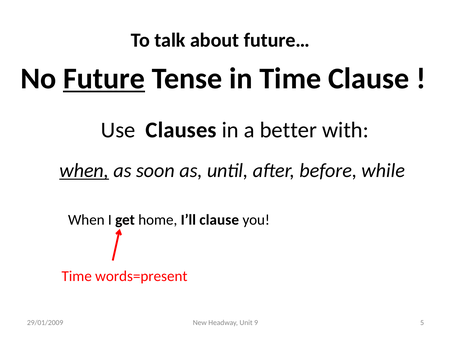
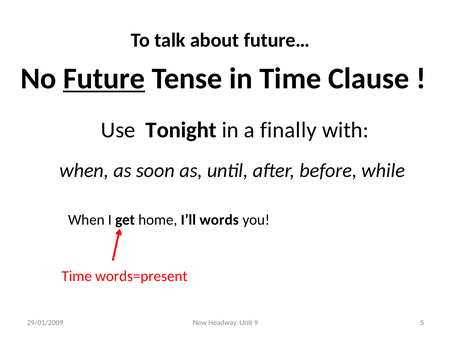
Clauses: Clauses -> Tonight
better: better -> finally
when at (84, 171) underline: present -> none
I’ll clause: clause -> words
